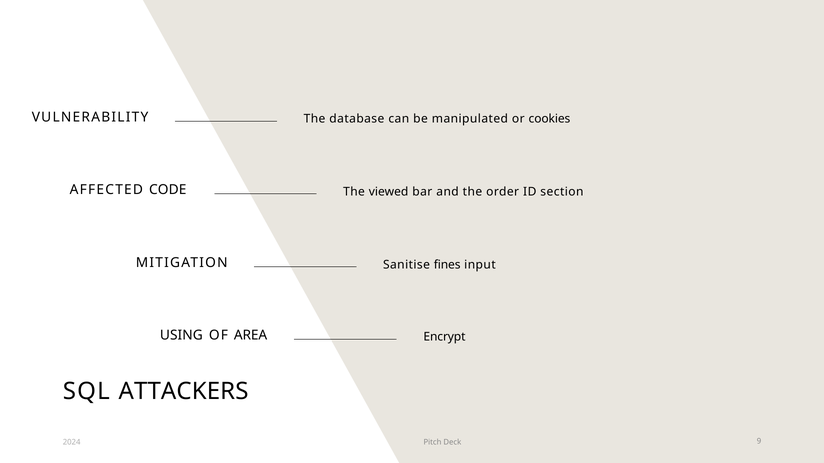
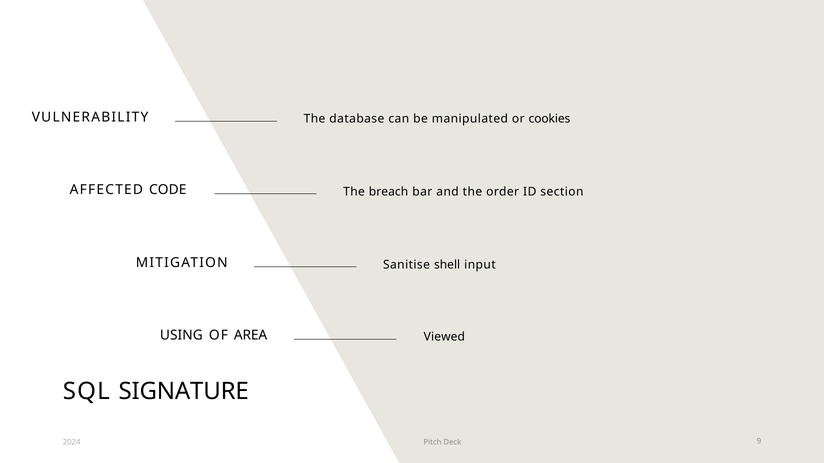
viewed: viewed -> breach
fines: fines -> shell
Encrypt: Encrypt -> Viewed
ATTACKERS: ATTACKERS -> SIGNATURE
